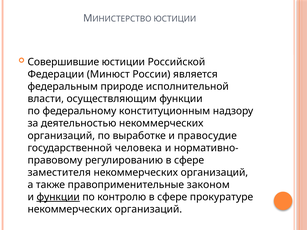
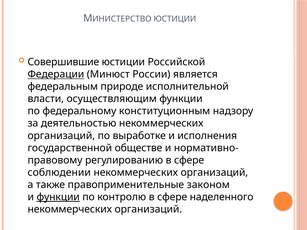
Федерации underline: none -> present
правосудие: правосудие -> исполнения
человека: человека -> обществе
заместителя: заместителя -> соблюдении
прокуратуре: прокуратуре -> наделенного
